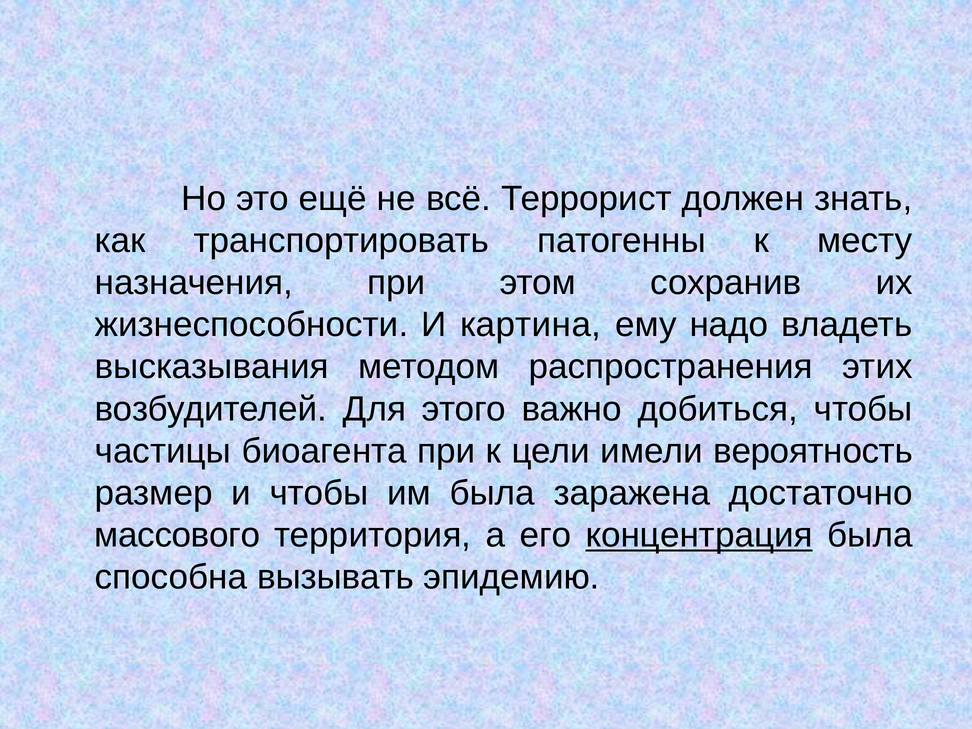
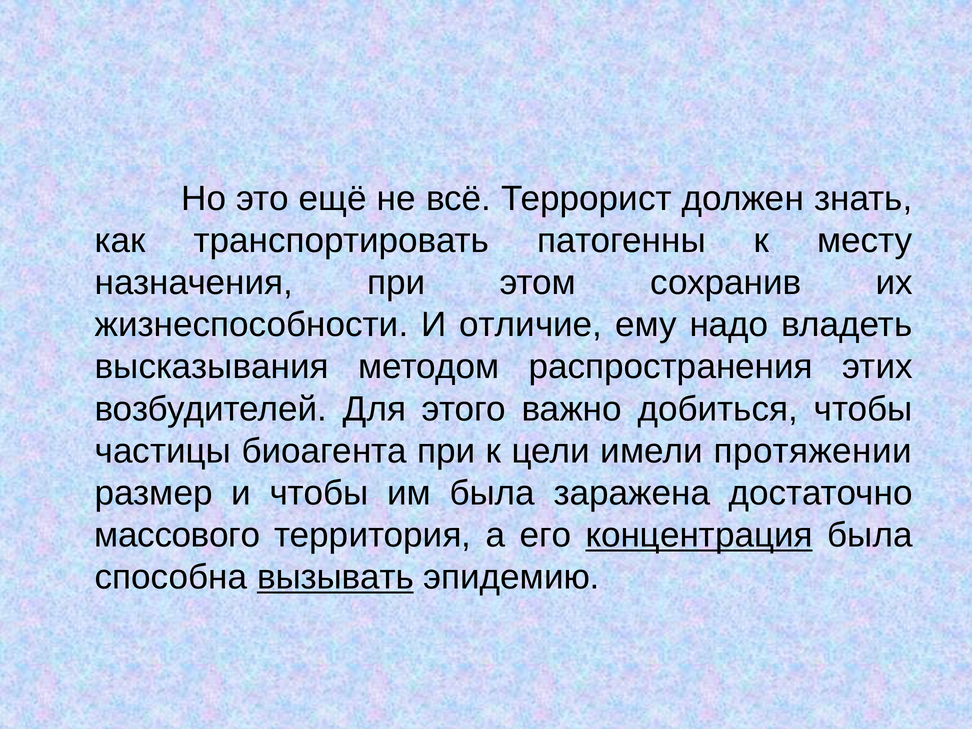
картина: картина -> отличие
вероятность: вероятность -> протяжении
вызывать underline: none -> present
